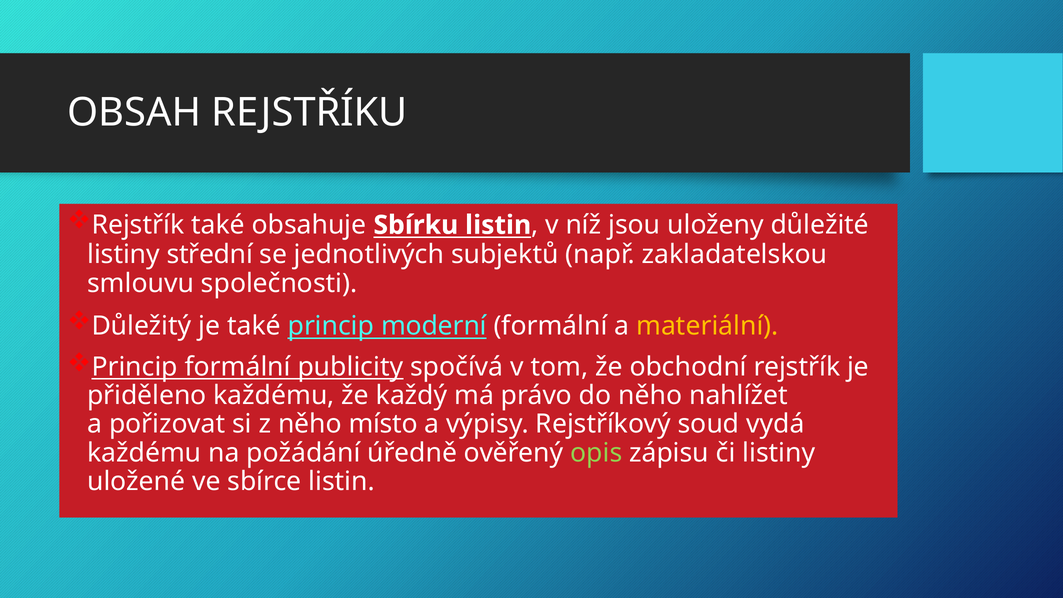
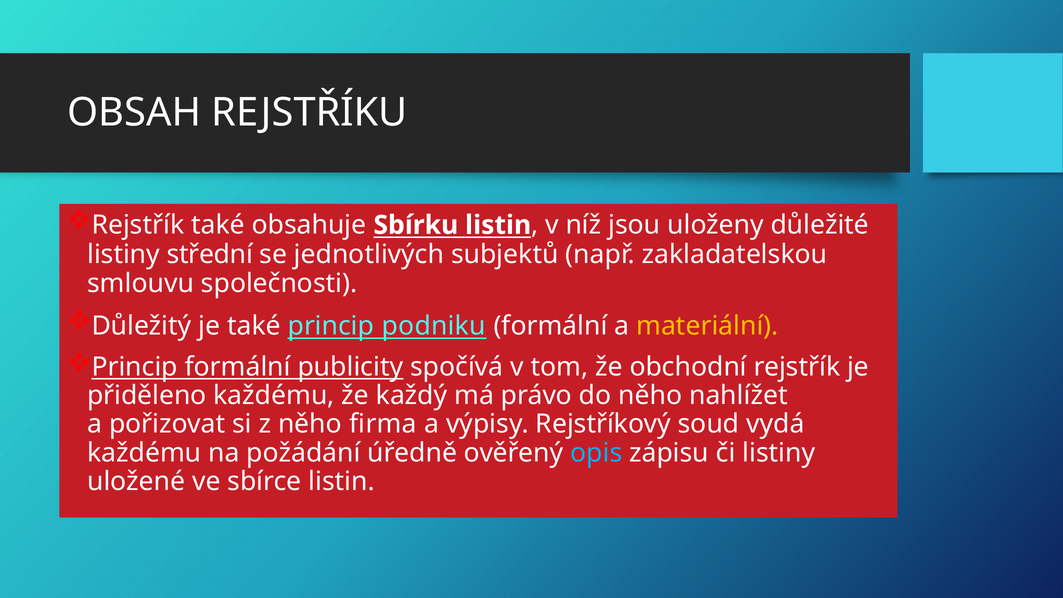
moderní: moderní -> podniku
místo: místo -> firma
opis colour: light green -> light blue
